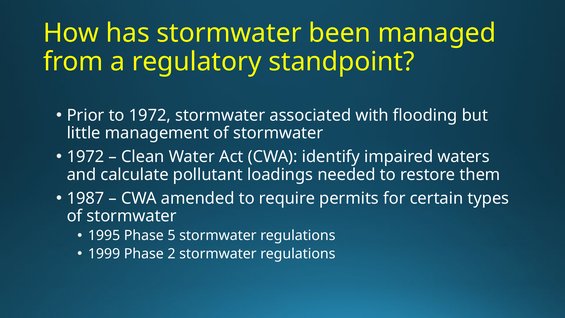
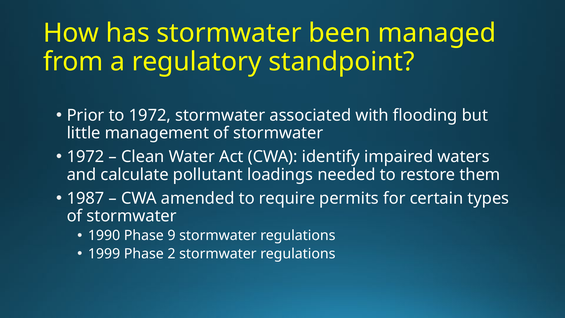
1995: 1995 -> 1990
5: 5 -> 9
